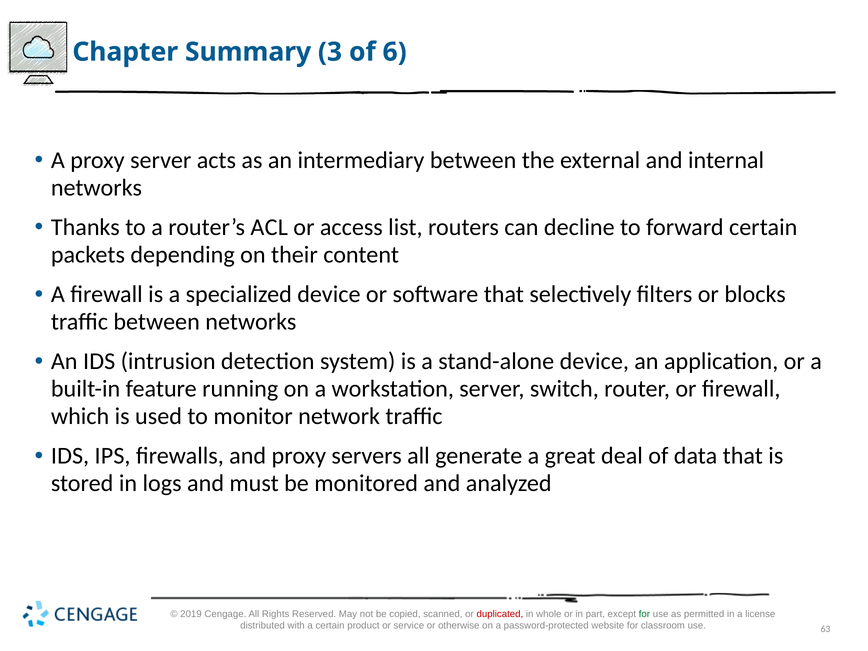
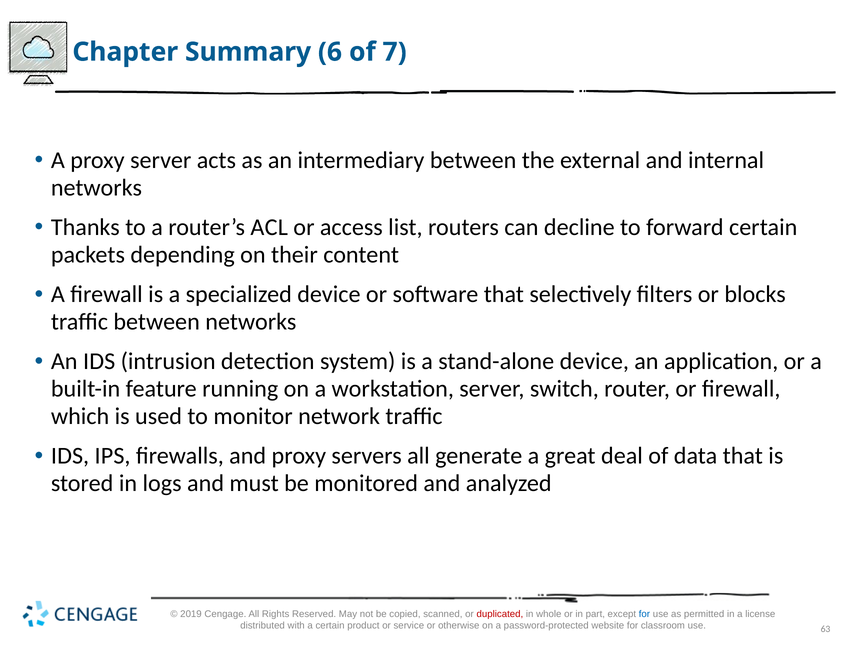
3: 3 -> 6
6: 6 -> 7
for at (644, 614) colour: green -> blue
